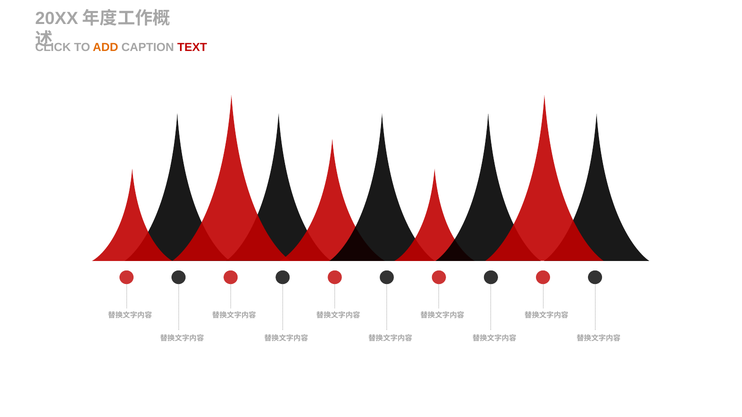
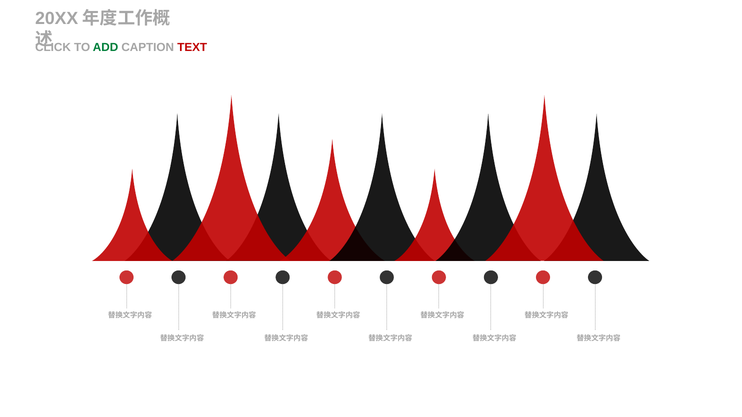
ADD colour: orange -> green
